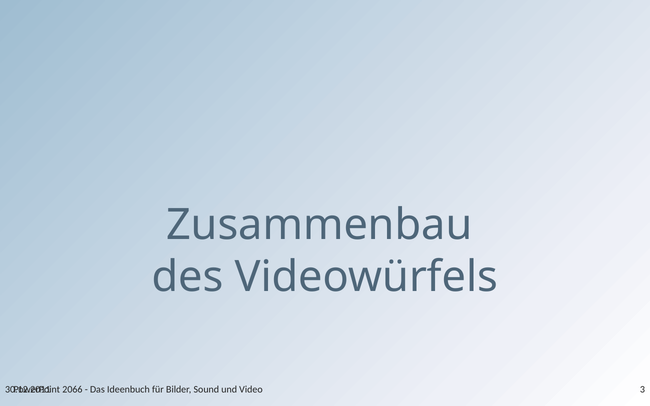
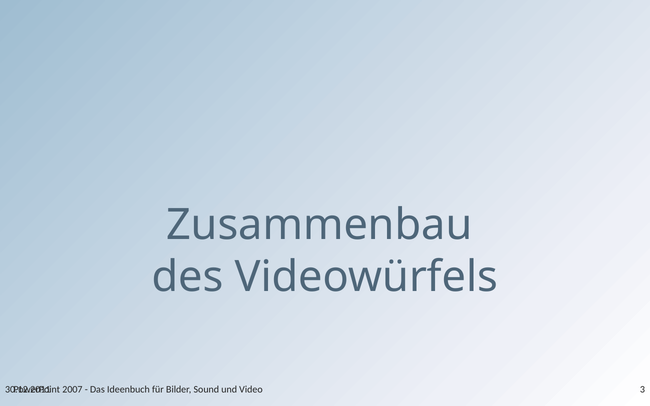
2066: 2066 -> 2007
